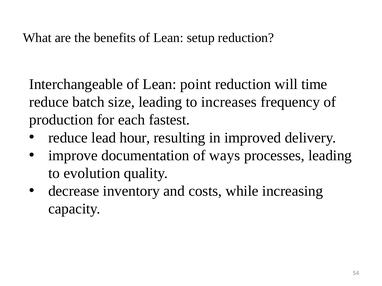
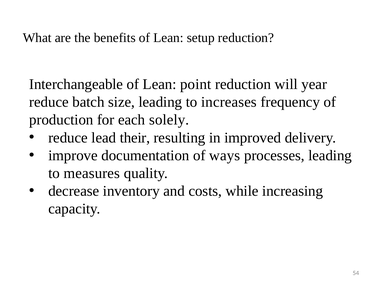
time: time -> year
fastest: fastest -> solely
hour: hour -> their
evolution: evolution -> measures
